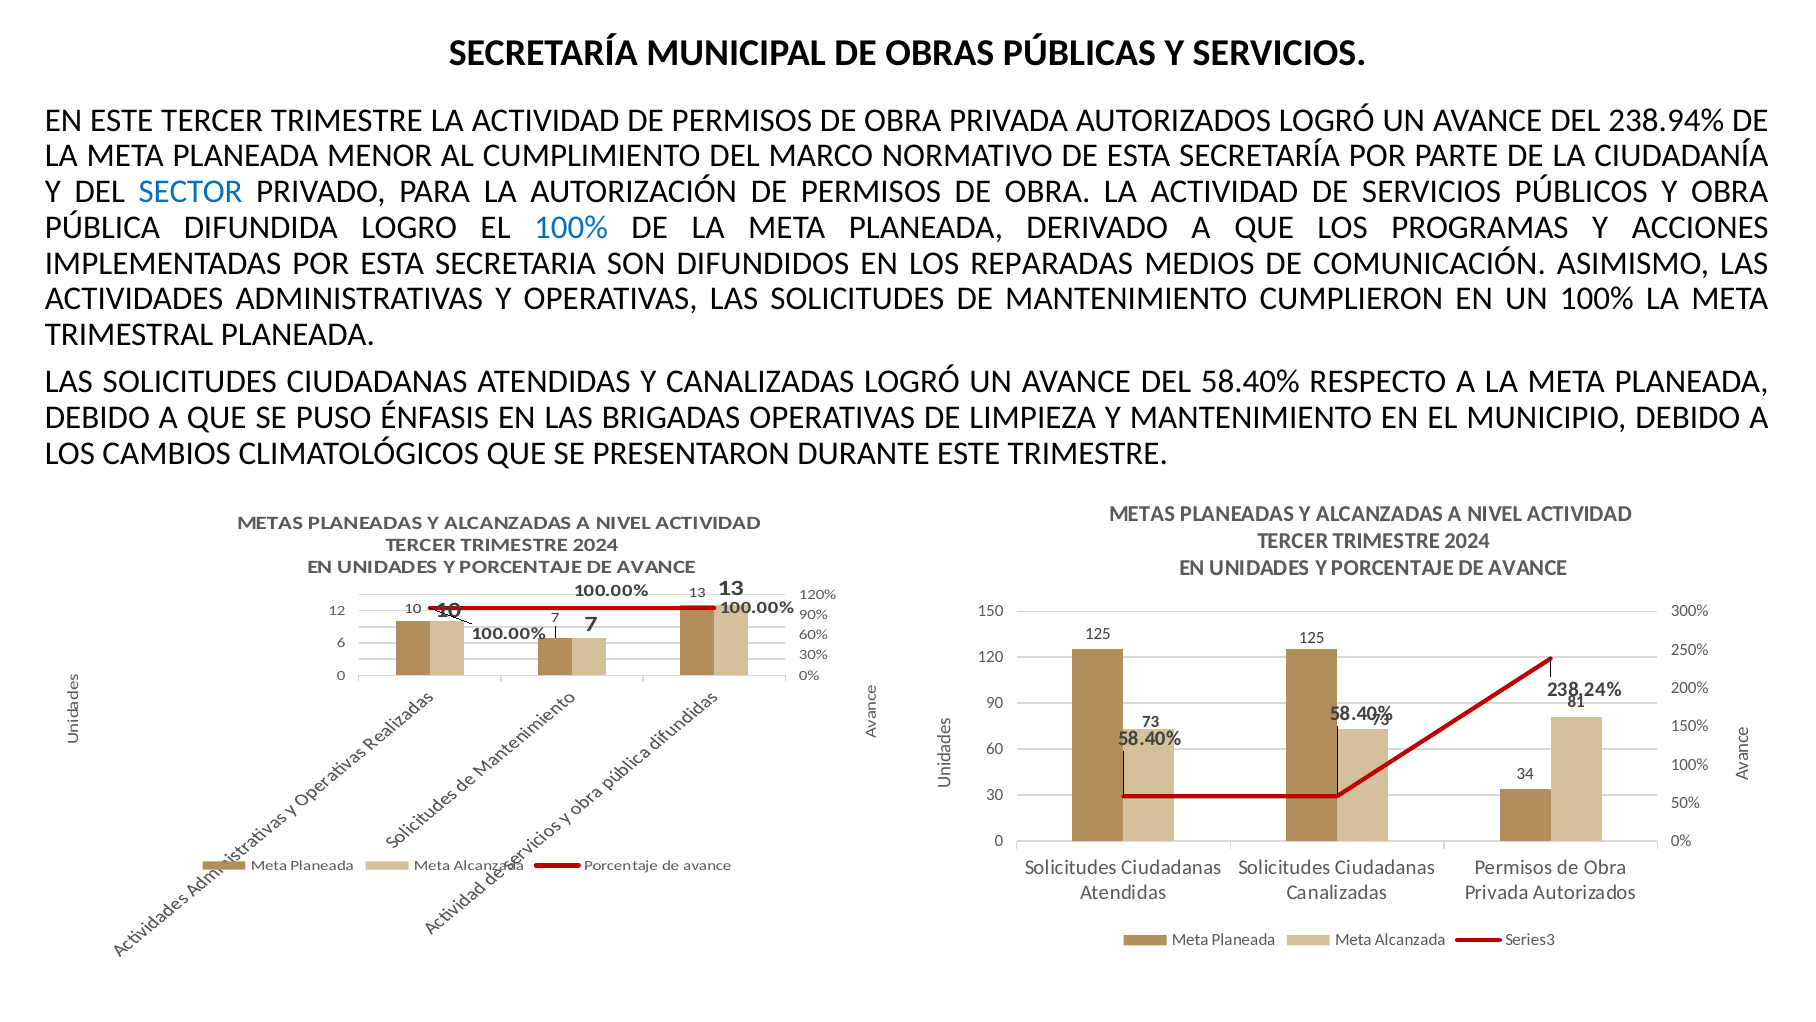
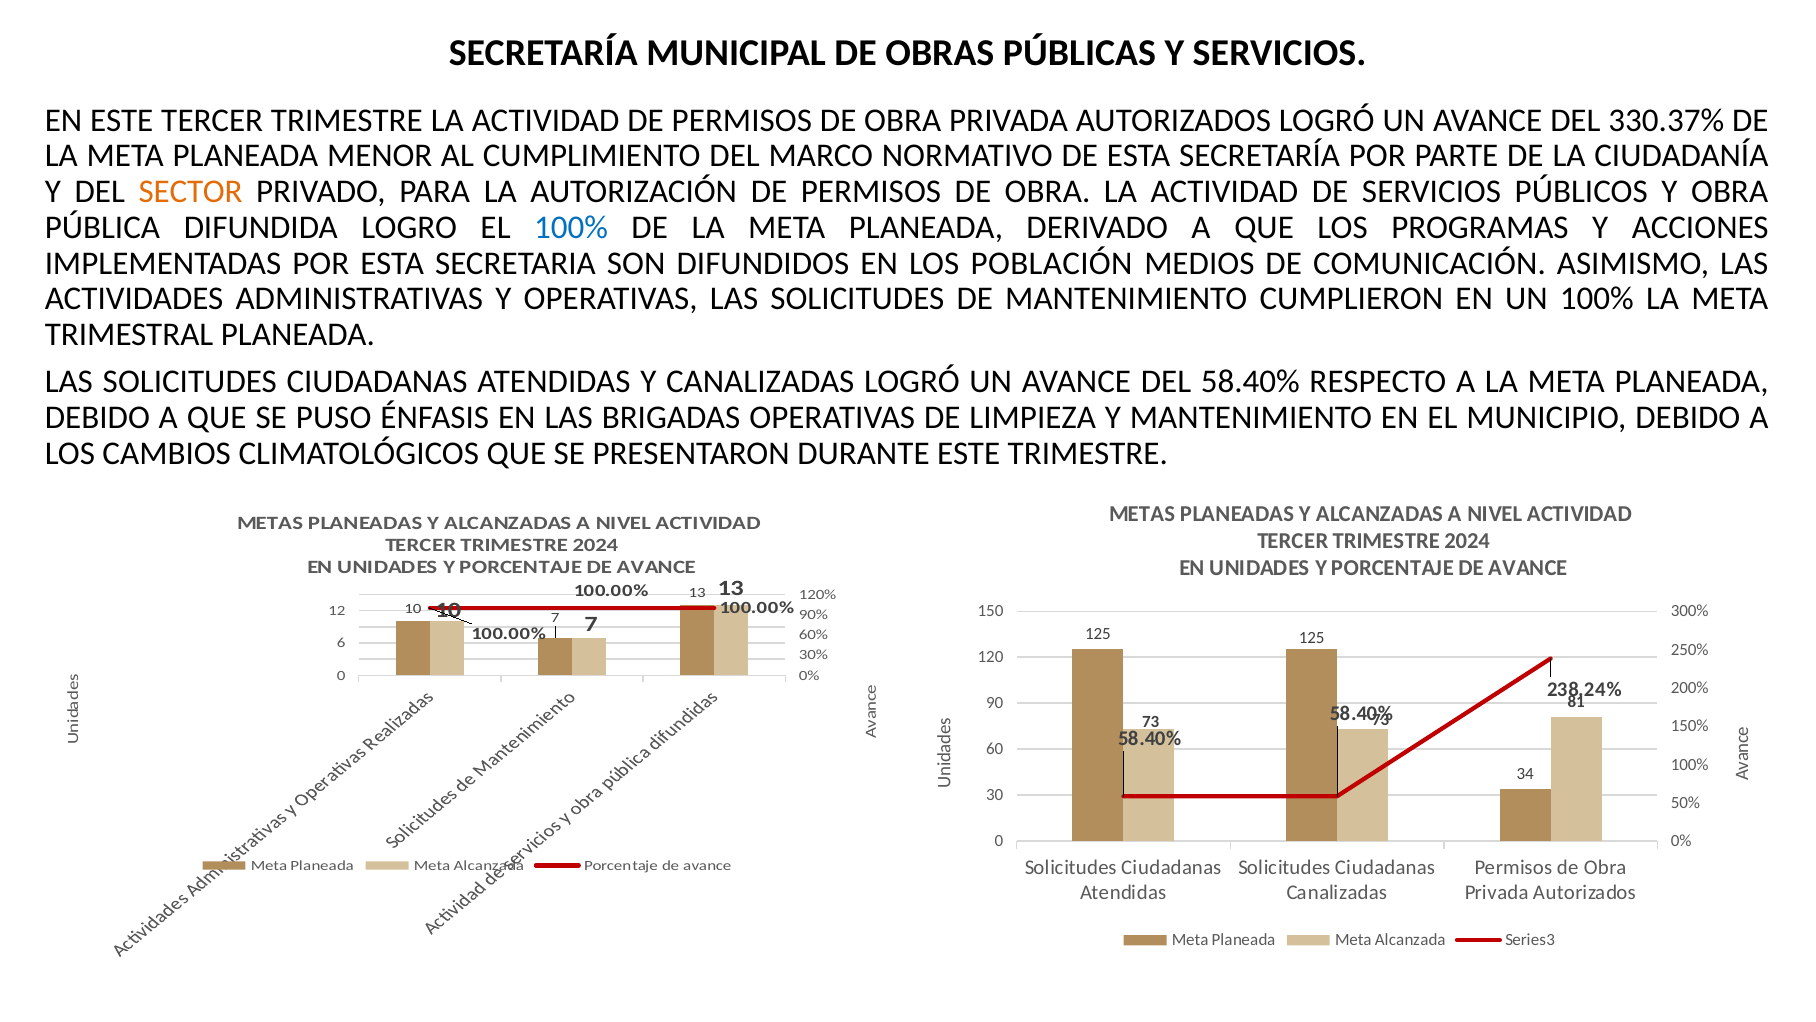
238.94%: 238.94% -> 330.37%
SECTOR colour: blue -> orange
REPARADAS: REPARADAS -> POBLACIÓN
